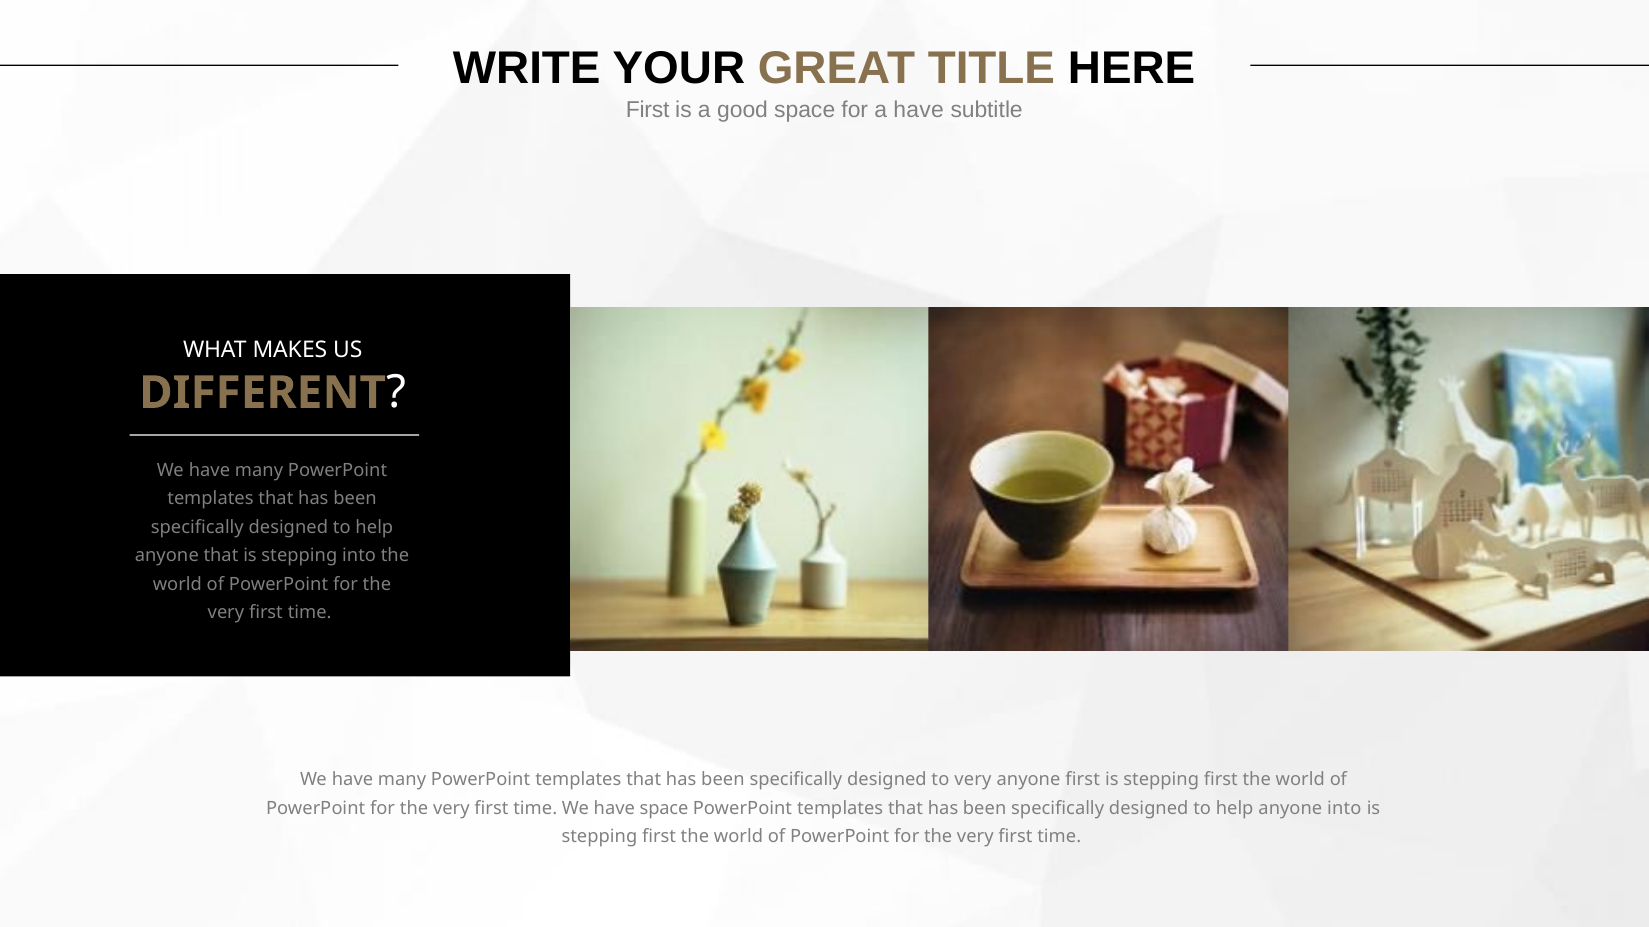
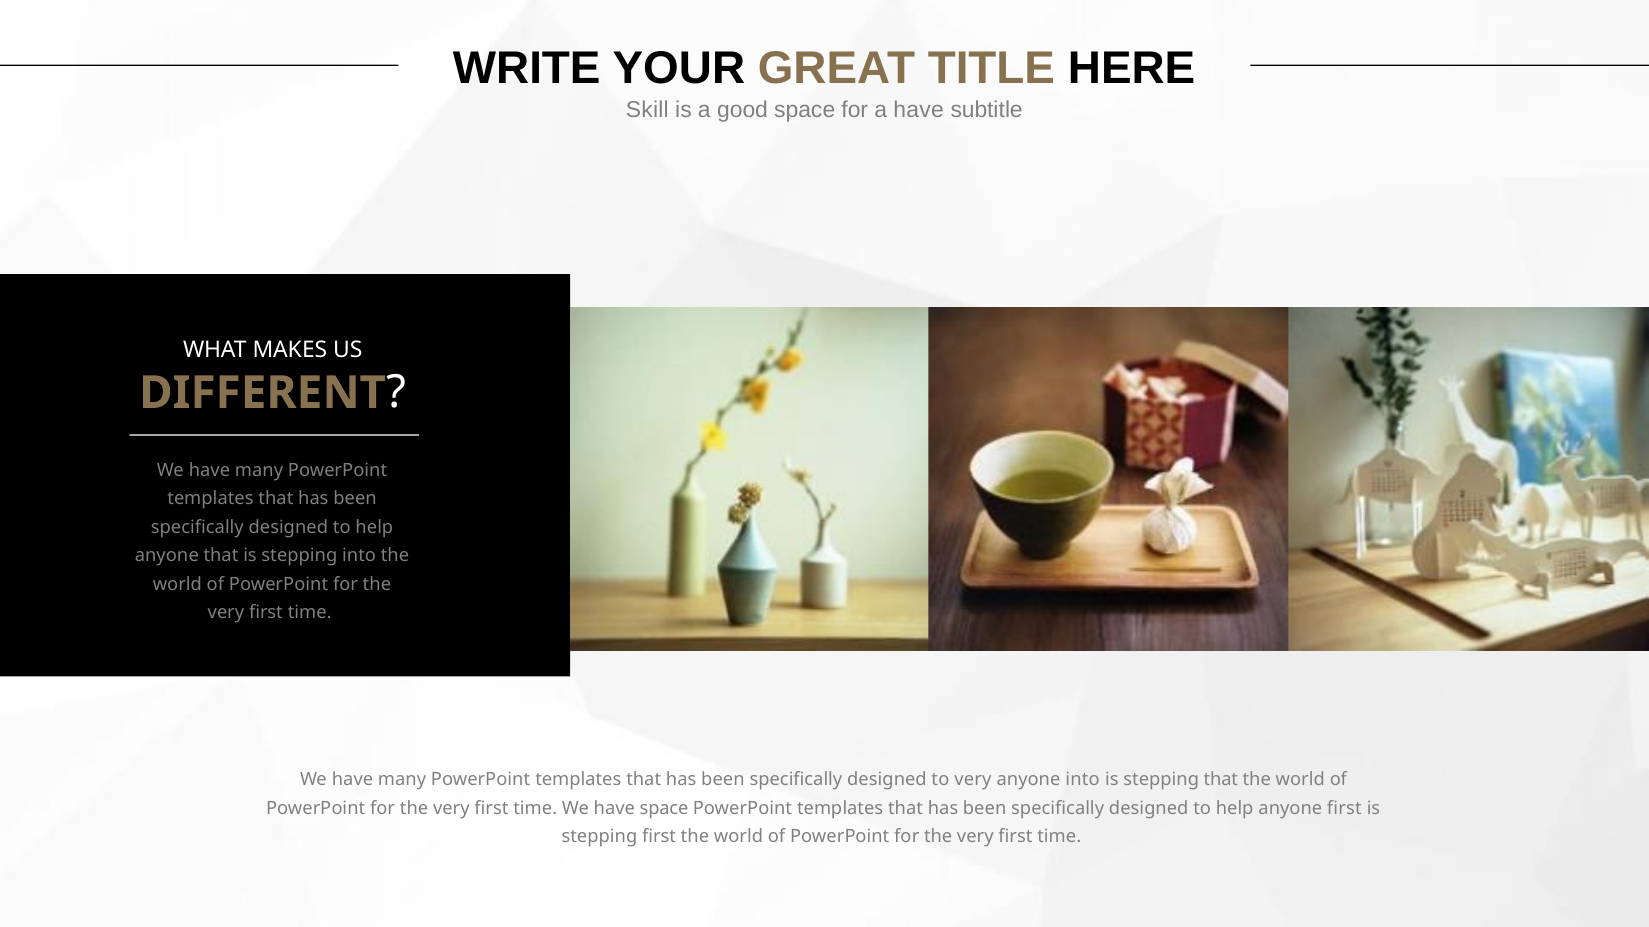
First at (648, 110): First -> Skill
anyone first: first -> into
first at (1221, 780): first -> that
anyone into: into -> first
